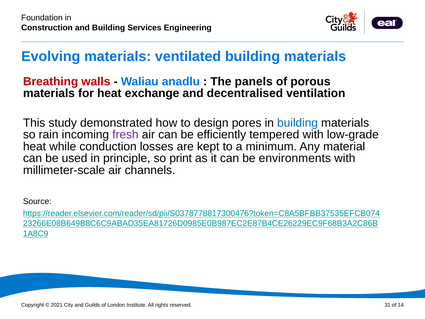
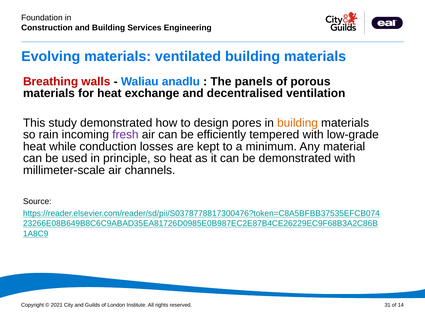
building at (298, 123) colour: blue -> orange
so print: print -> heat
be environments: environments -> demonstrated
